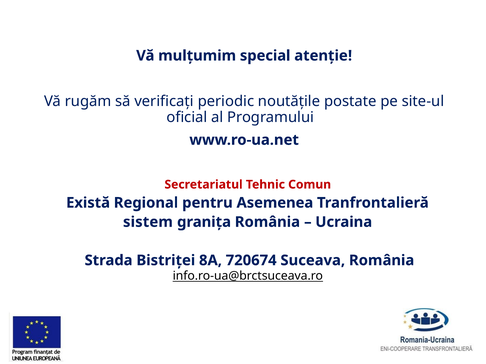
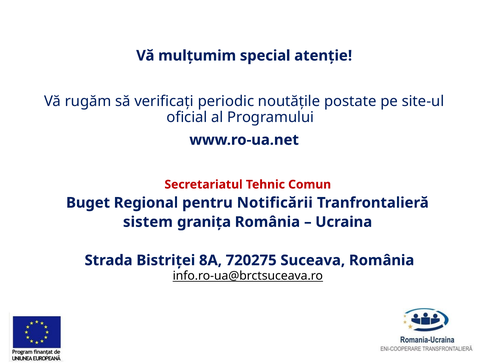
Există: Există -> Buget
Asemenea: Asemenea -> Notificării
720674: 720674 -> 720275
